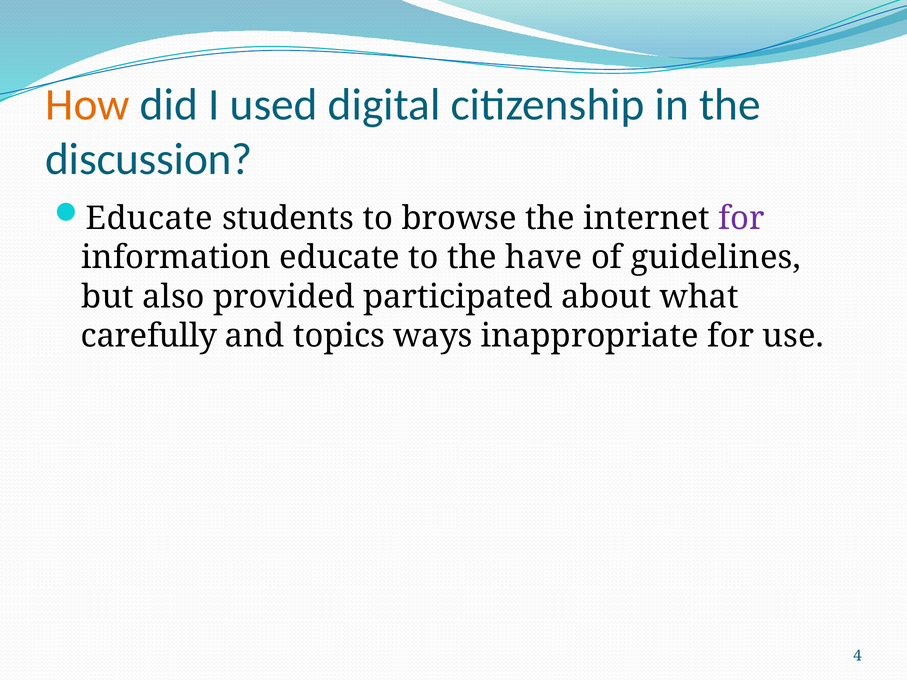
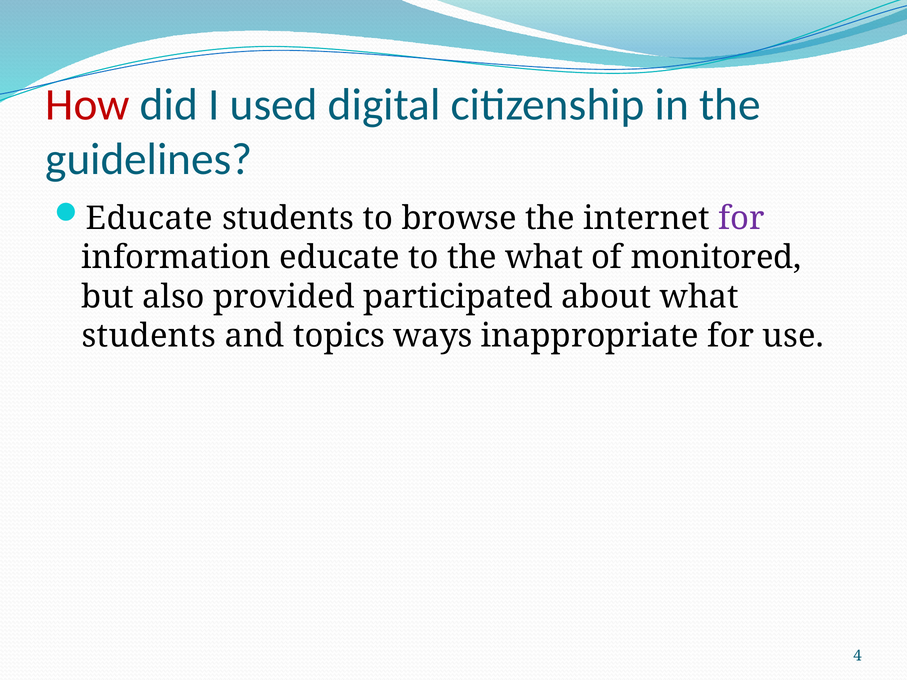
How colour: orange -> red
discussion: discussion -> guidelines
the have: have -> what
guidelines: guidelines -> monitored
carefully at (149, 336): carefully -> students
